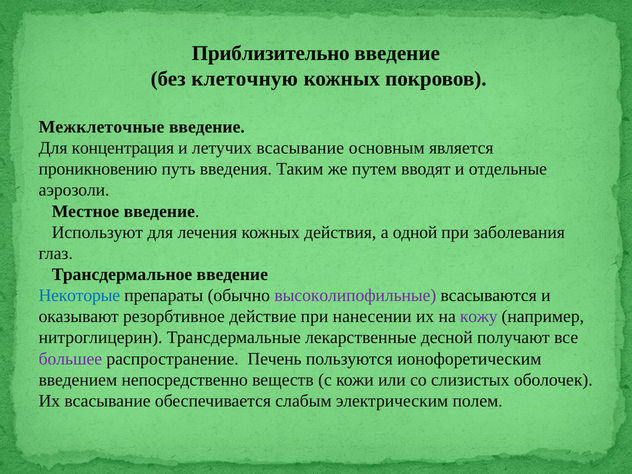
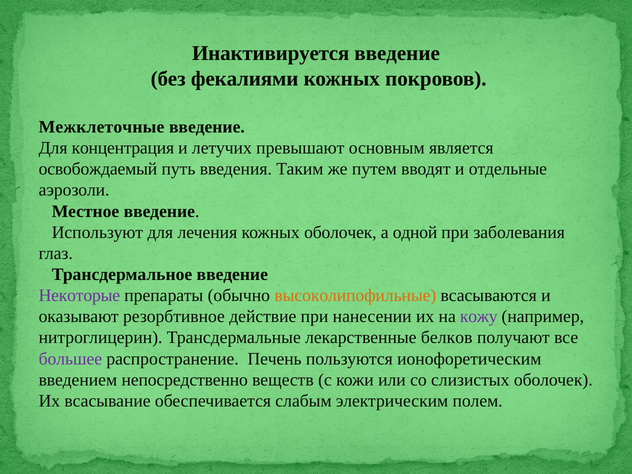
Приблизительно: Приблизительно -> Инактивируется
клеточную: клеточную -> фекалиями
летучих всасывание: всасывание -> превышают
проникновению: проникновению -> освобождаемый
кожных действия: действия -> оболочек
Некоторые colour: blue -> purple
высоколипофильные colour: purple -> orange
десной: десной -> белков
